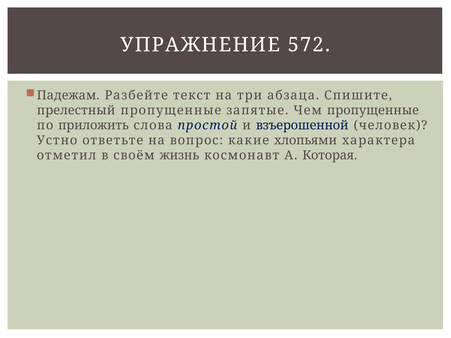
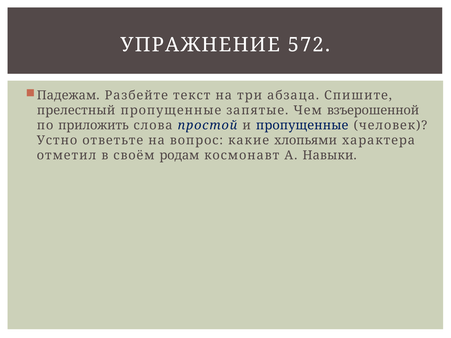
Чем пропущенные: пропущенные -> взъерошенной
и взъерошенной: взъерошенной -> пропущенные
жизнь: жизнь -> родам
Которая: Которая -> Навыки
